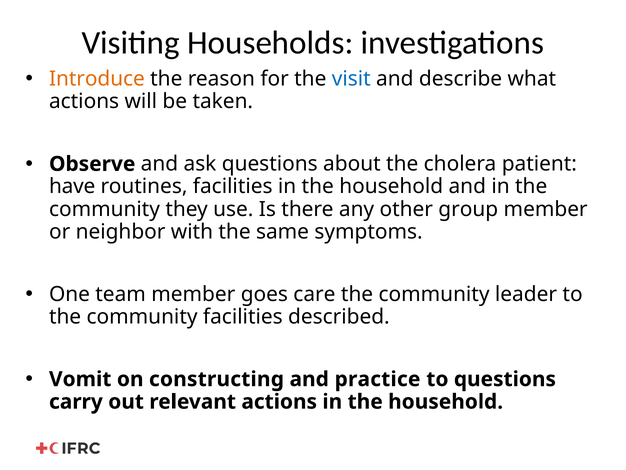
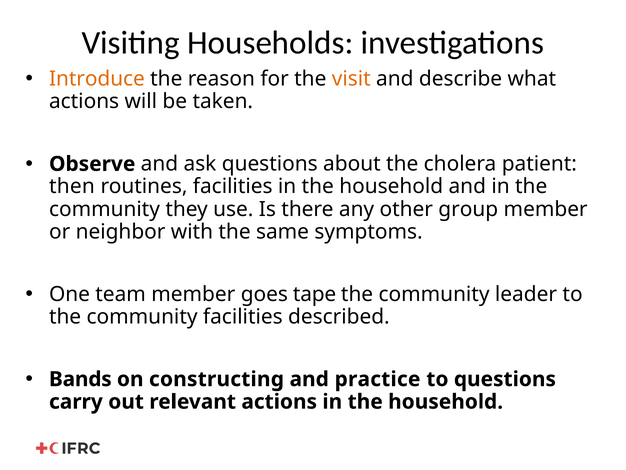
visit colour: blue -> orange
have: have -> then
care: care -> tape
Vomit: Vomit -> Bands
